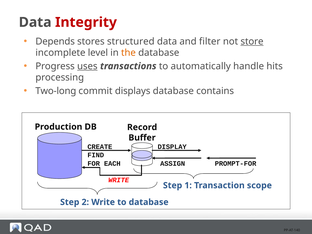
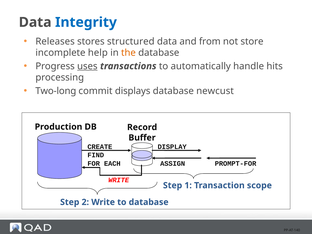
Integrity colour: red -> blue
Depends: Depends -> Releases
filter: filter -> from
store underline: present -> none
level: level -> help
contains: contains -> newcust
